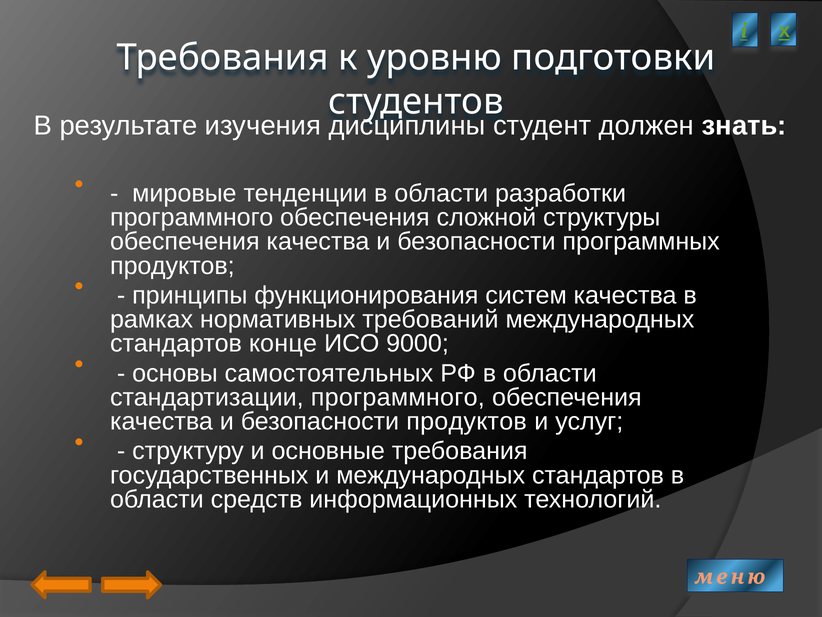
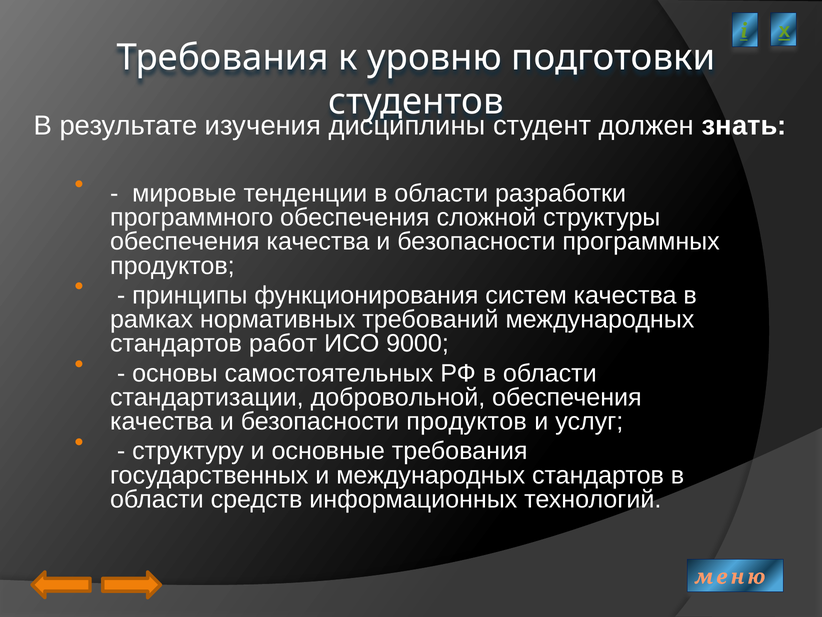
конце: конце -> работ
стандартизации программного: программного -> добровольной
